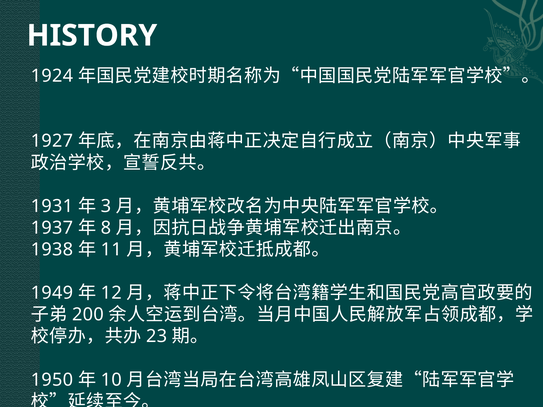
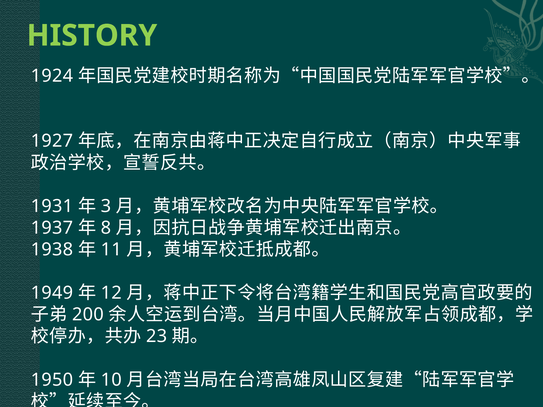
HISTORY colour: white -> light green
